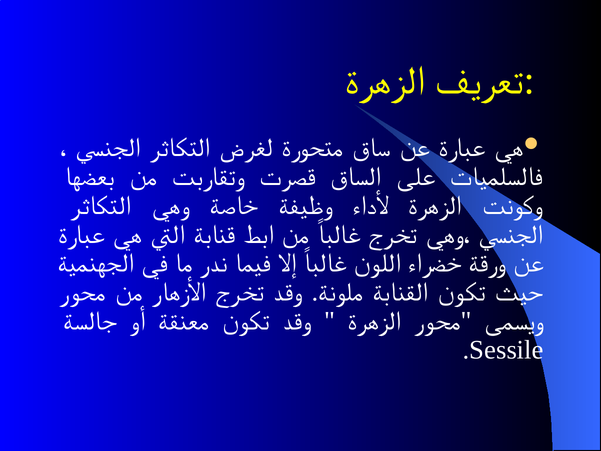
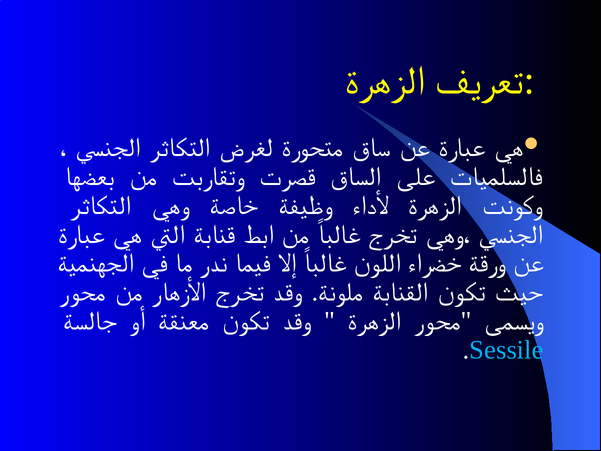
Sessile colour: white -> light blue
